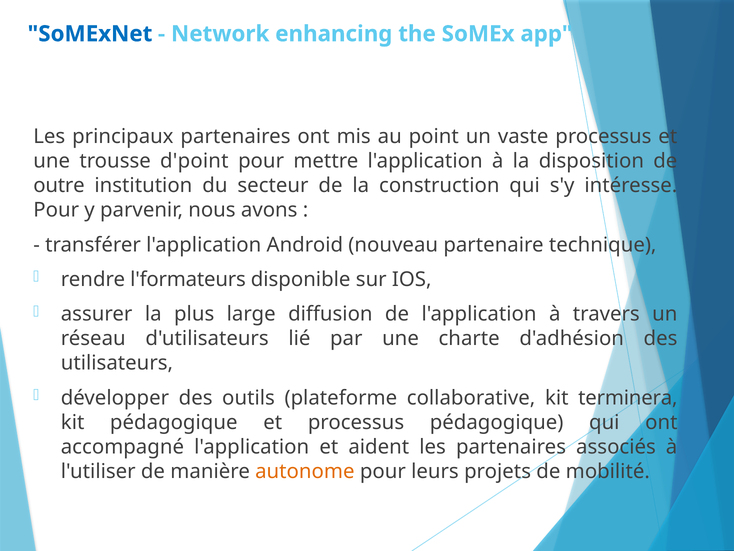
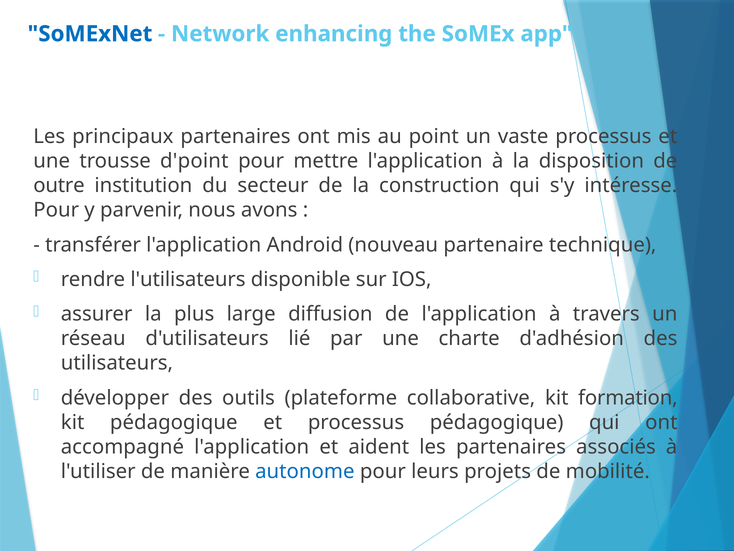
l'formateurs: l'formateurs -> l'utilisateurs
terminera: terminera -> formation
autonome colour: orange -> blue
